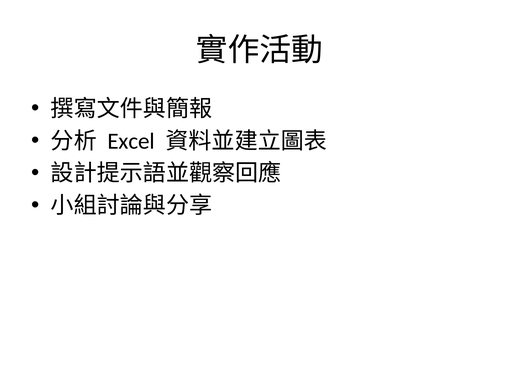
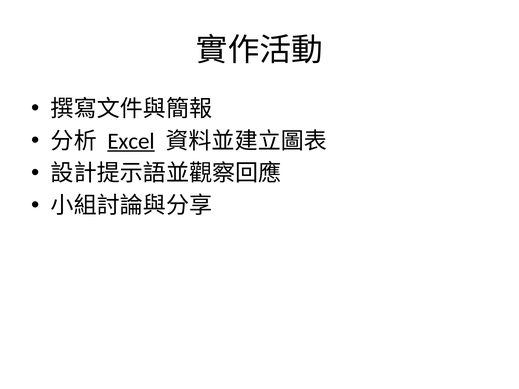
Excel underline: none -> present
